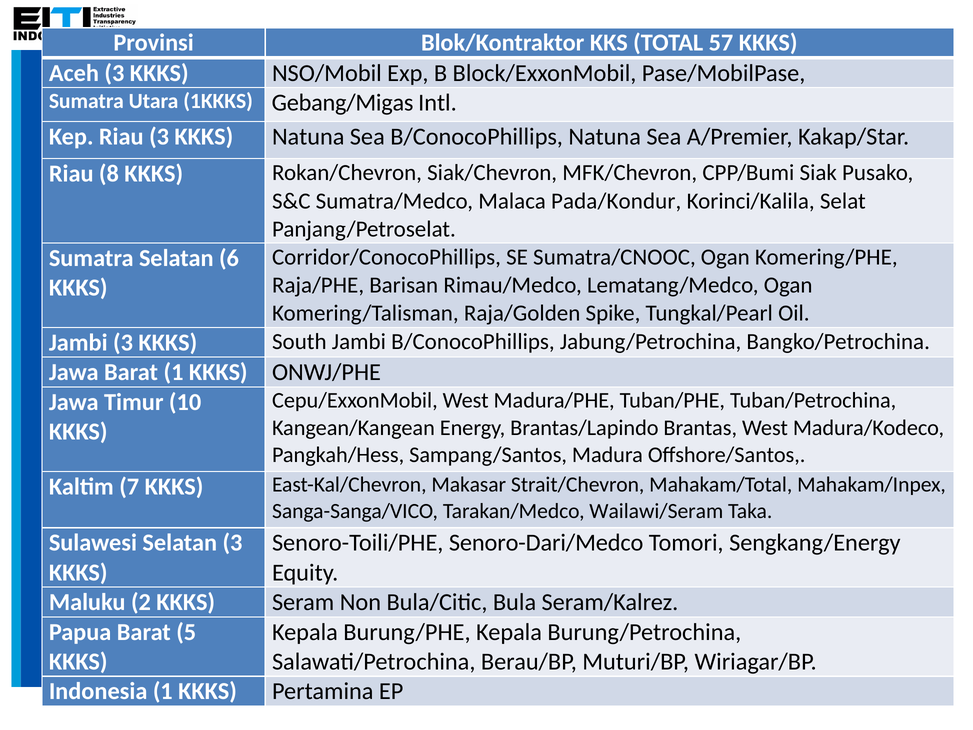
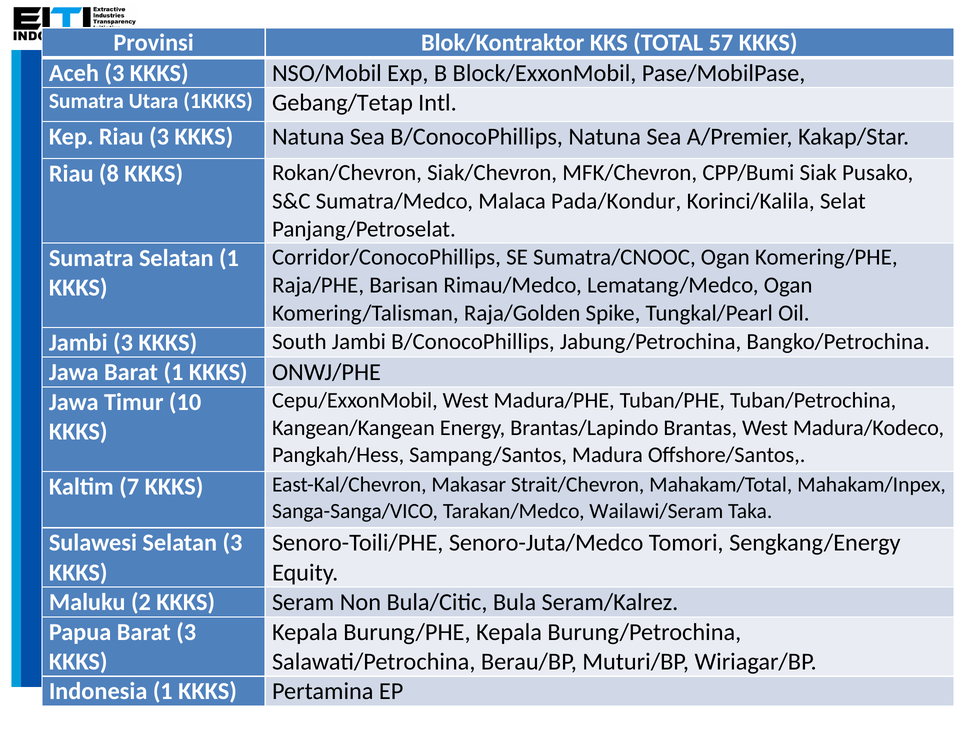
Gebang/Migas: Gebang/Migas -> Gebang/Tetap
Selatan 6: 6 -> 1
Senoro-Dari/Medco: Senoro-Dari/Medco -> Senoro-Juta/Medco
Barat 5: 5 -> 3
